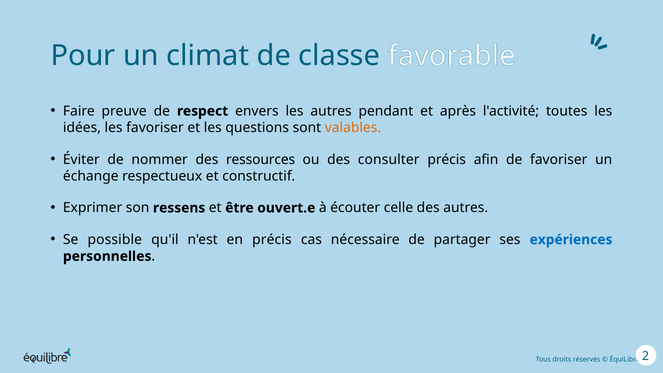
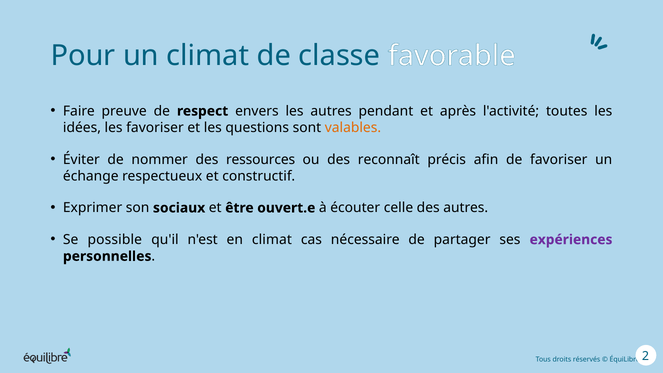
consulter: consulter -> reconnaît
ressens: ressens -> sociaux
en précis: précis -> climat
expériences colour: blue -> purple
